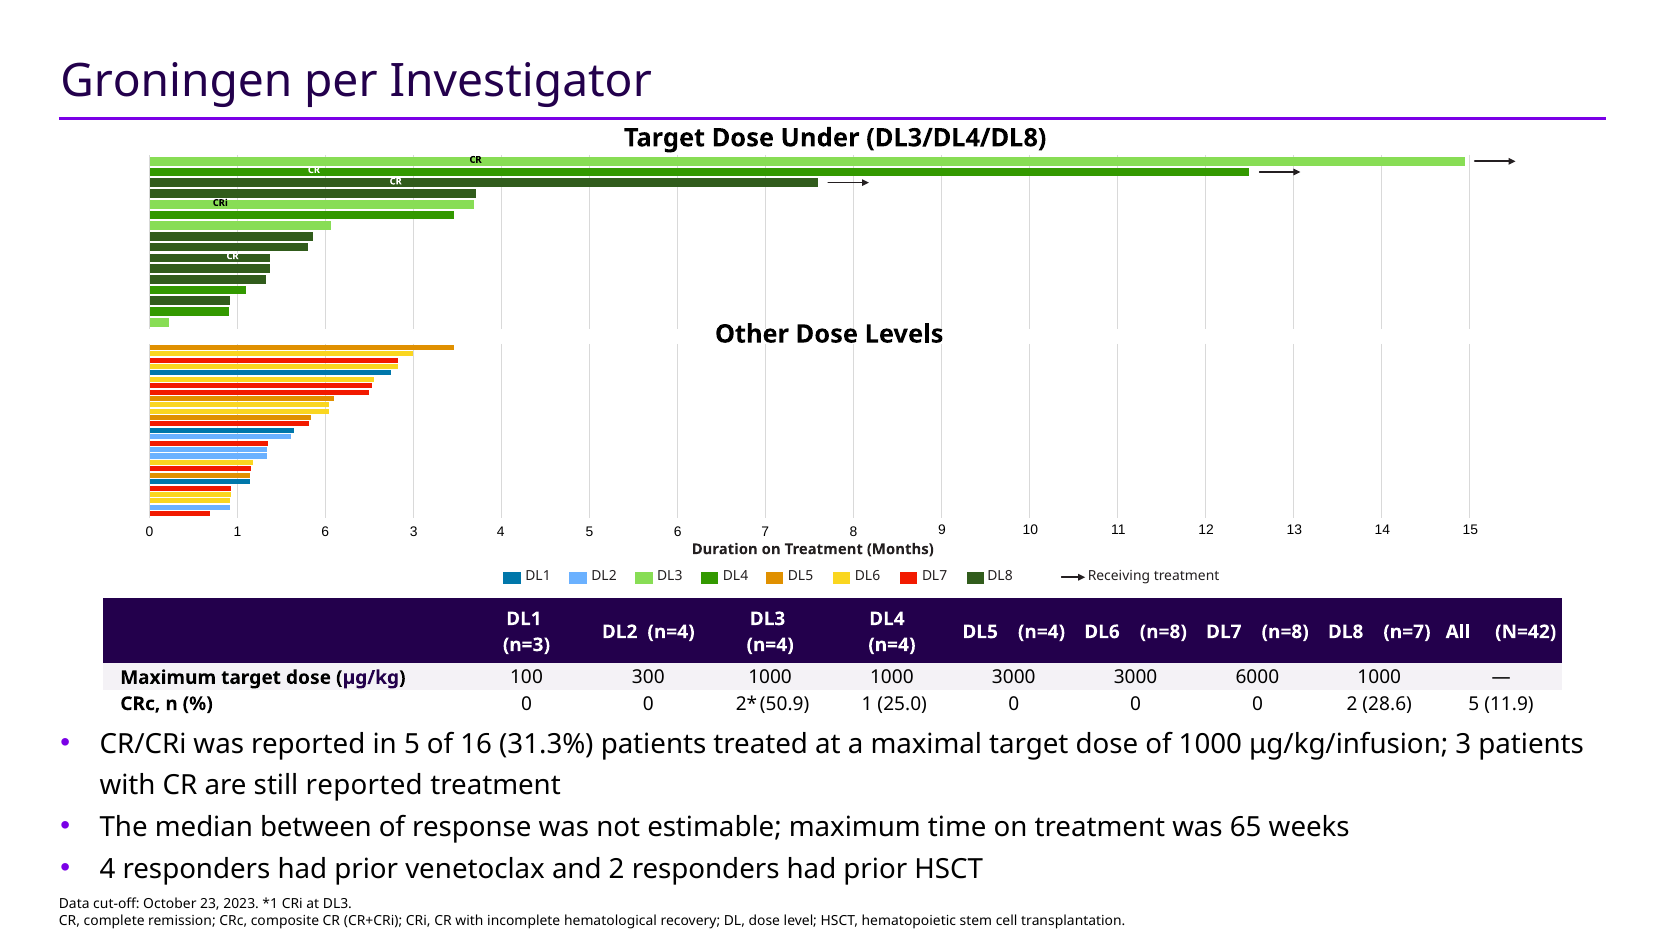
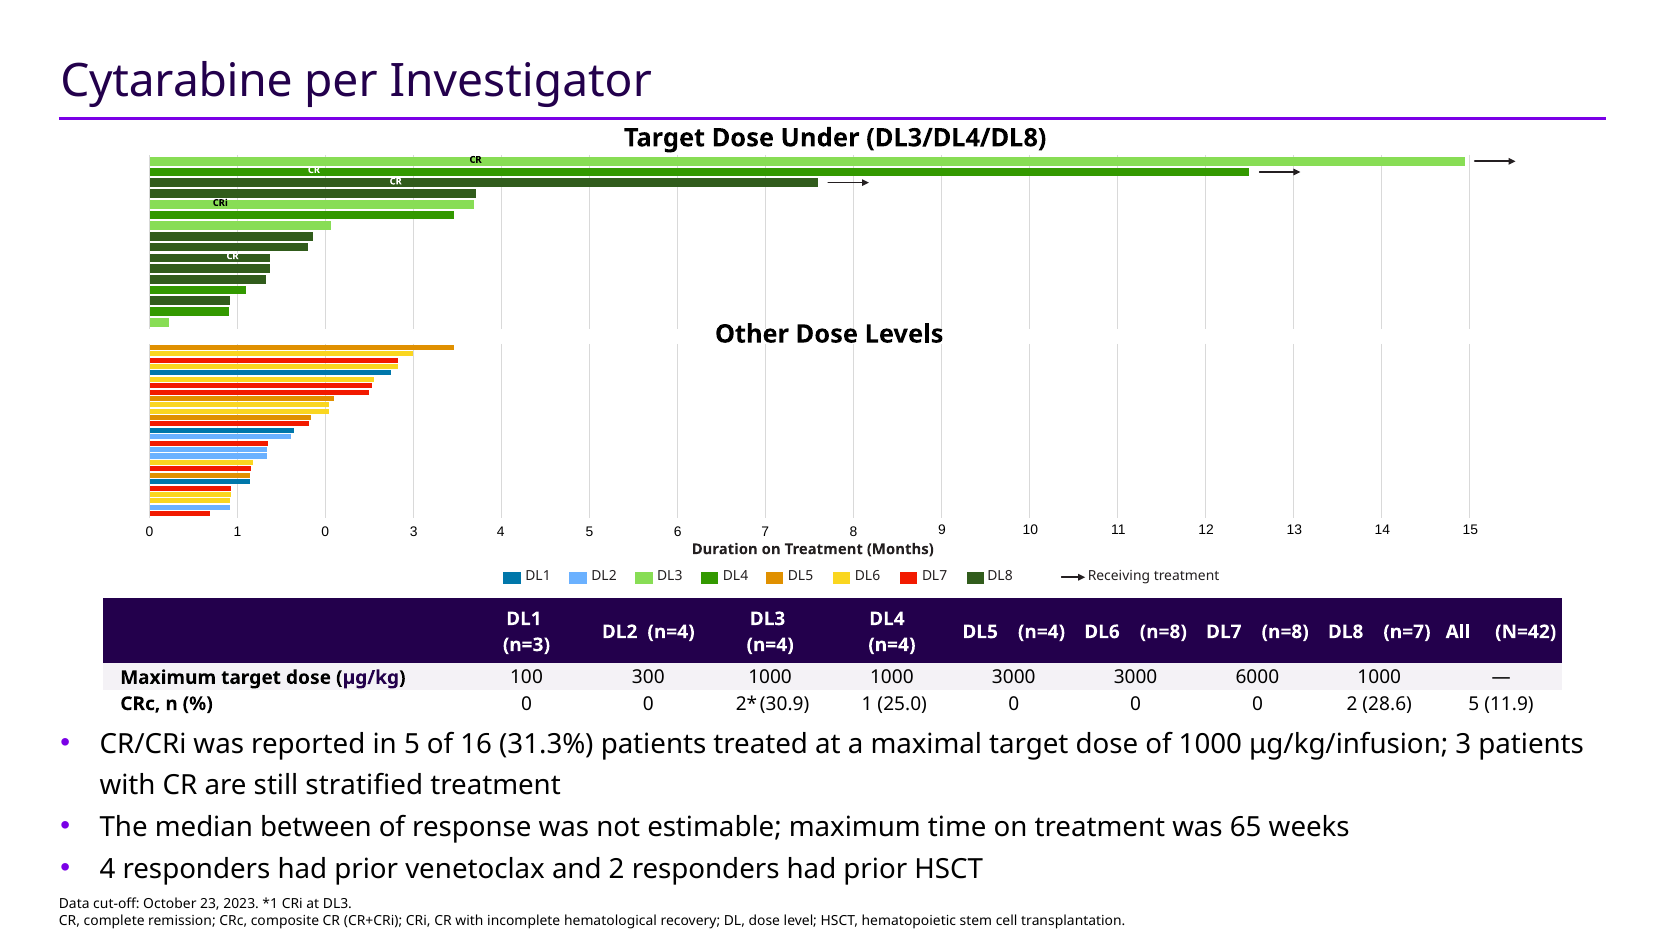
Groningen: Groningen -> Cytarabine
1 6: 6 -> 0
50.9: 50.9 -> 30.9
still reported: reported -> stratified
